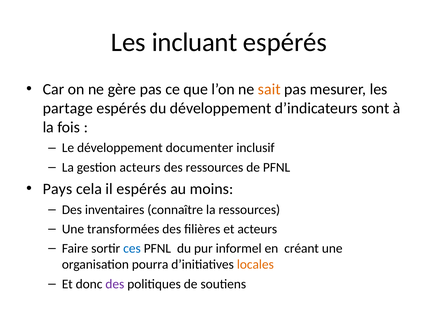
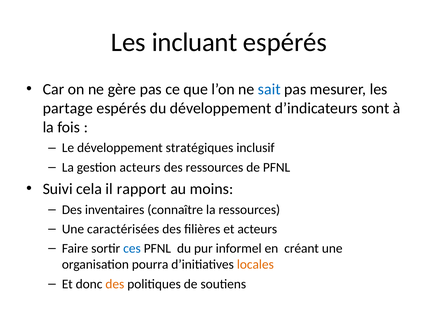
sait colour: orange -> blue
documenter: documenter -> stratégiques
Pays: Pays -> Suivi
il espérés: espérés -> rapport
transformées: transformées -> caractérisées
des at (115, 284) colour: purple -> orange
